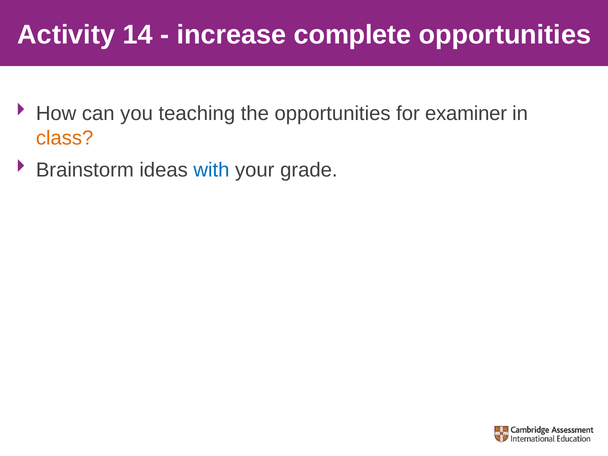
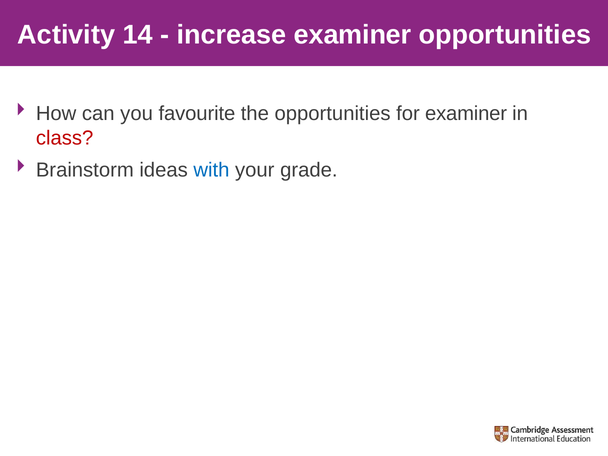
increase complete: complete -> examiner
teaching: teaching -> favourite
class colour: orange -> red
